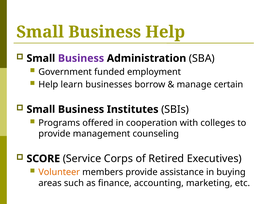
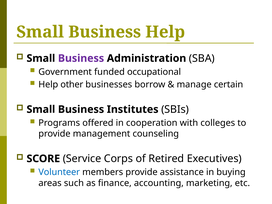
employment: employment -> occupational
learn: learn -> other
Volunteer colour: orange -> blue
